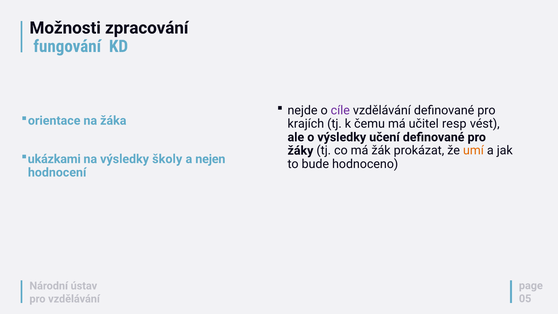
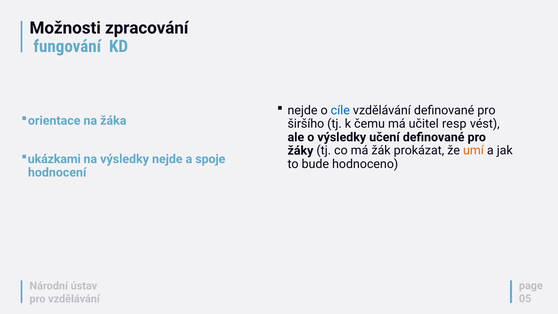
cíle colour: purple -> blue
krajích: krajích -> širšího
výsledky školy: školy -> nejde
nejen: nejen -> spoje
